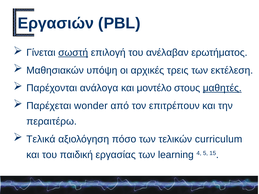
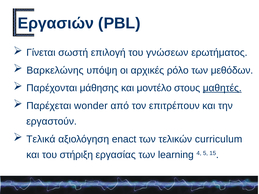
σωστή underline: present -> none
ανέλαβαν: ανέλαβαν -> γνώσεων
Μαθησιακών: Μαθησιακών -> Βαρκελώνης
τρεις: τρεις -> ρόλο
εκτέλεση: εκτέλεση -> μεθόδων
ανάλογα: ανάλογα -> μάθησης
περαιτέρω: περαιτέρω -> εργαστούν
πόσο: πόσο -> enact
παιδική: παιδική -> στήριξη
